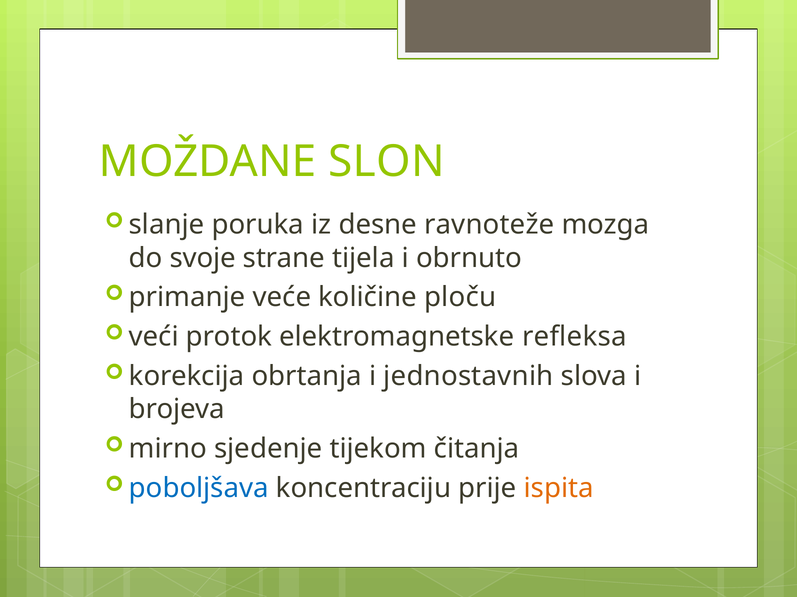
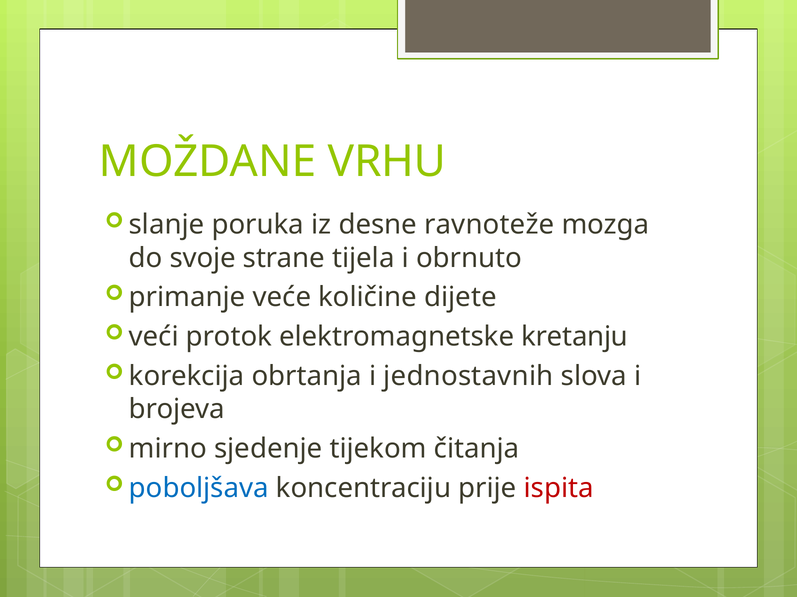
SLON: SLON -> VRHU
ploču: ploču -> dijete
refleksa: refleksa -> kretanju
ispita colour: orange -> red
